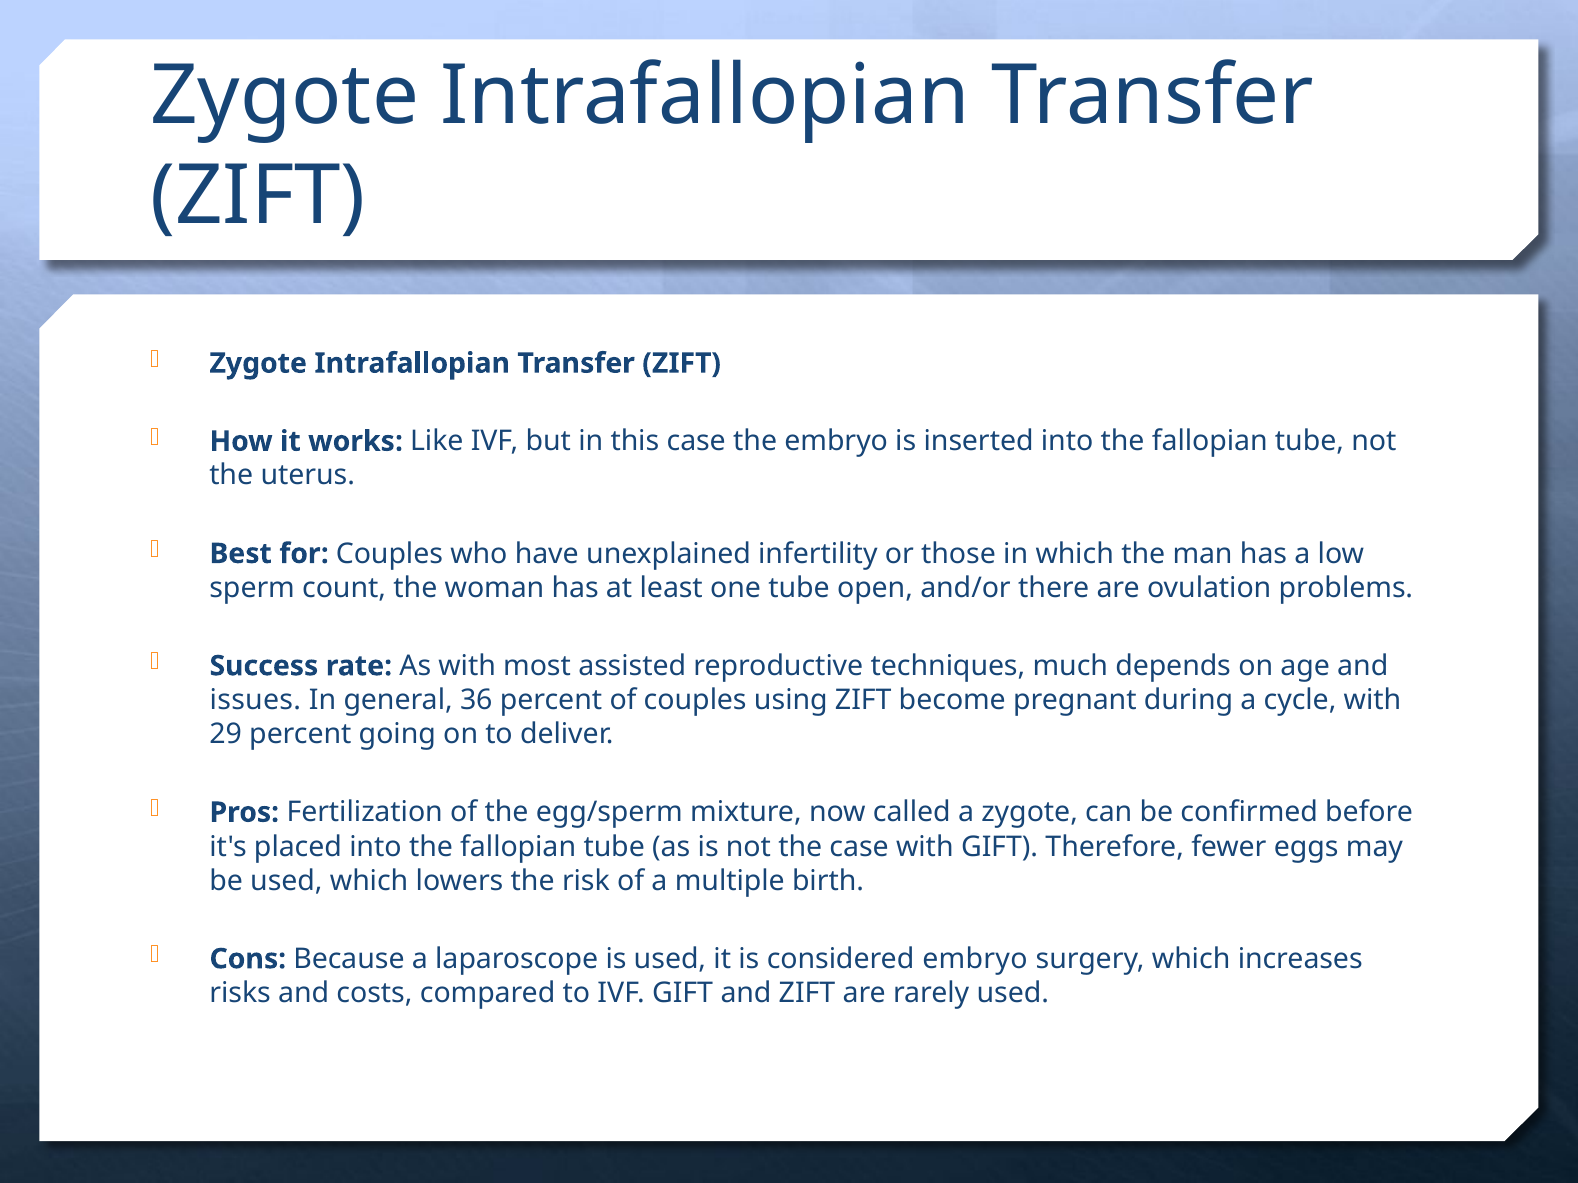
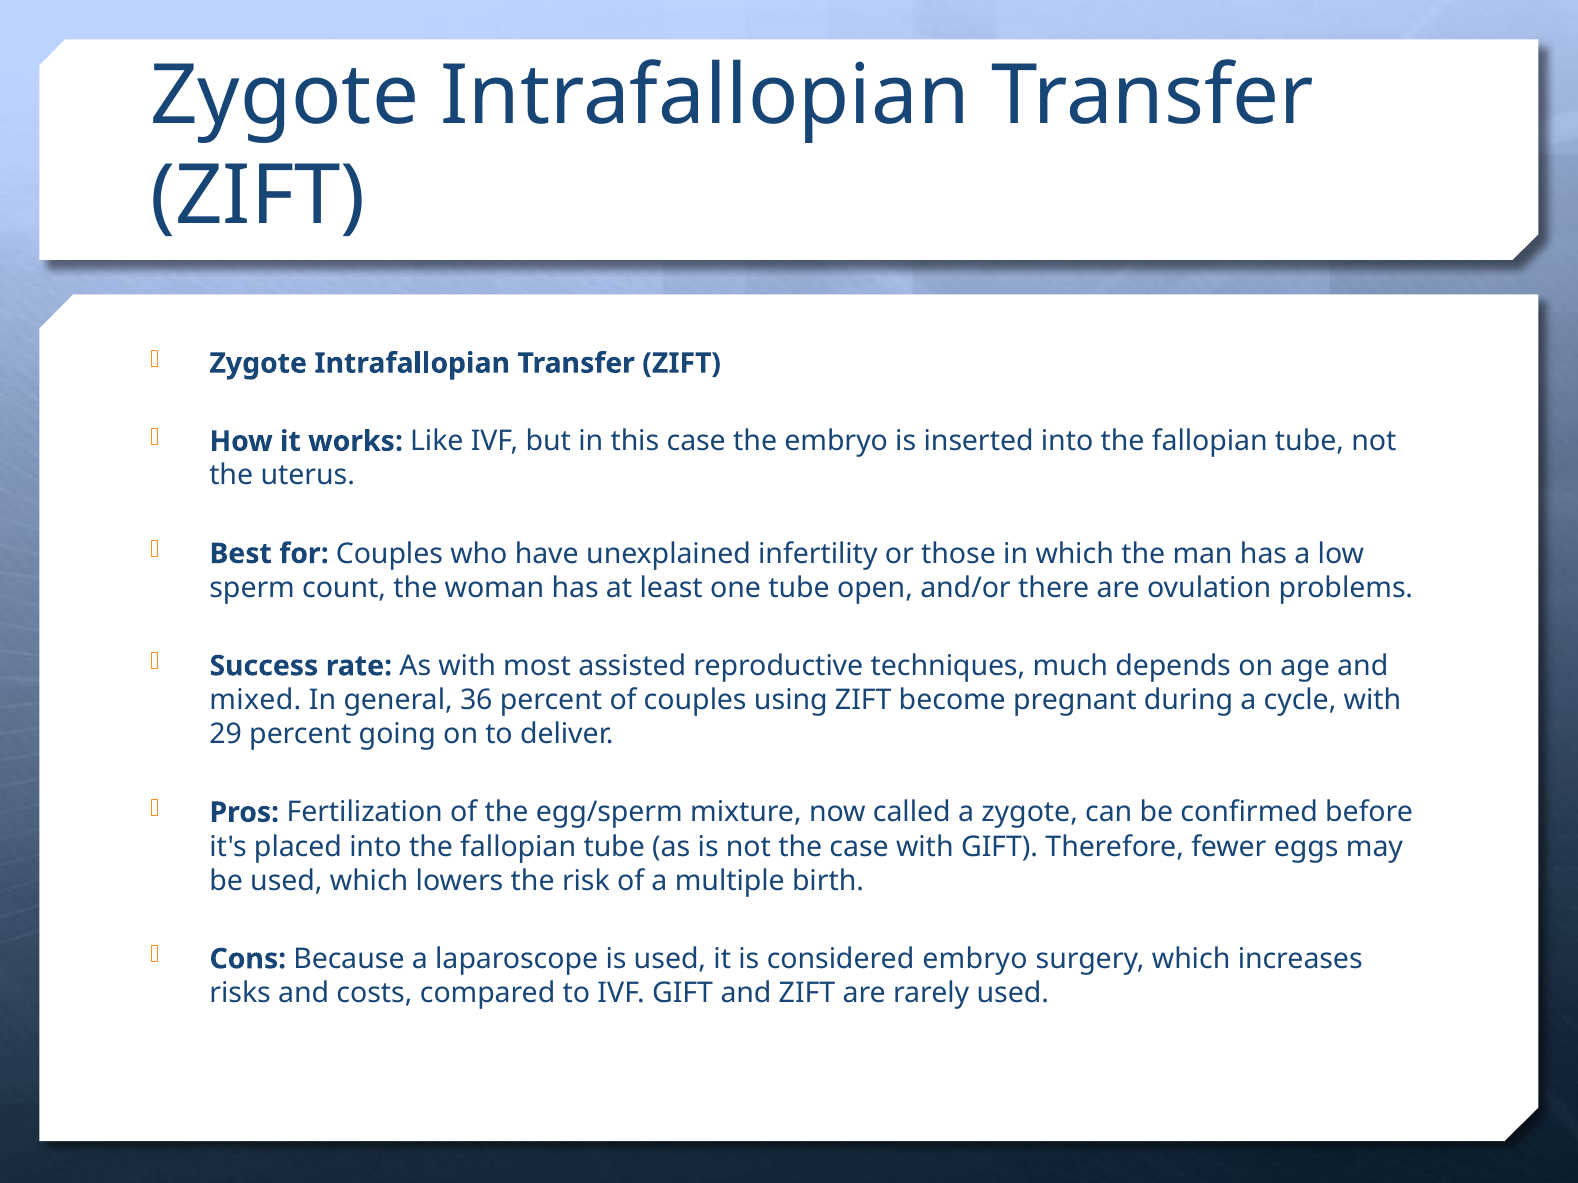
issues: issues -> mixed
